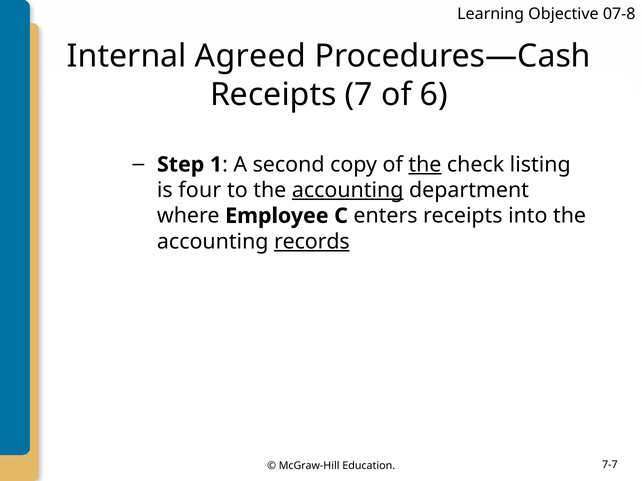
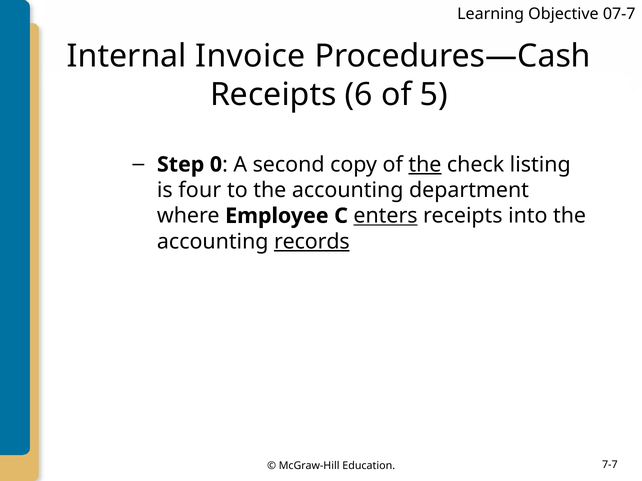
07-8: 07-8 -> 07-7
Agreed: Agreed -> Invoice
7: 7 -> 6
6: 6 -> 5
1: 1 -> 0
accounting at (348, 190) underline: present -> none
enters underline: none -> present
